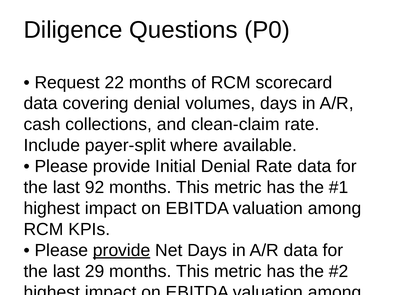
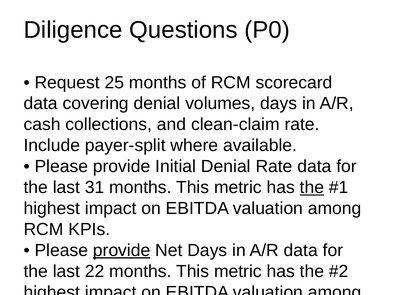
22: 22 -> 25
92: 92 -> 31
the at (312, 188) underline: none -> present
29: 29 -> 22
